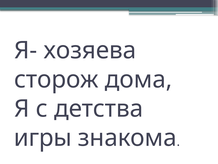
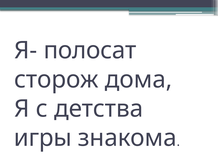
хозяева: хозяева -> полосат
